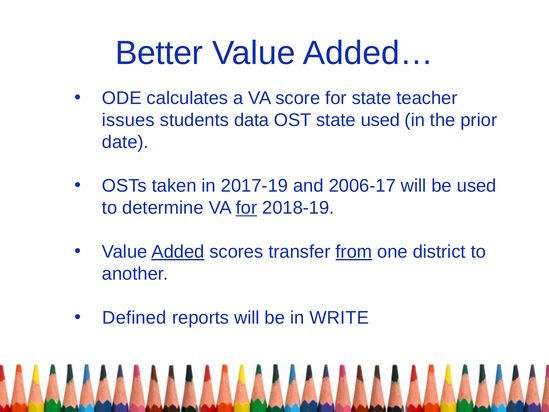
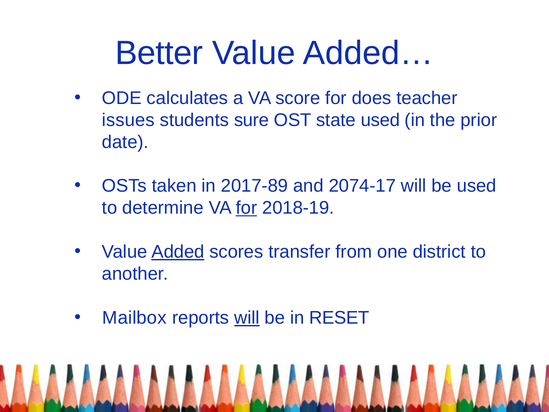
for state: state -> does
data: data -> sure
2017-19: 2017-19 -> 2017-89
2006-17: 2006-17 -> 2074-17
from underline: present -> none
Defined: Defined -> Mailbox
will at (247, 318) underline: none -> present
WRITE: WRITE -> RESET
